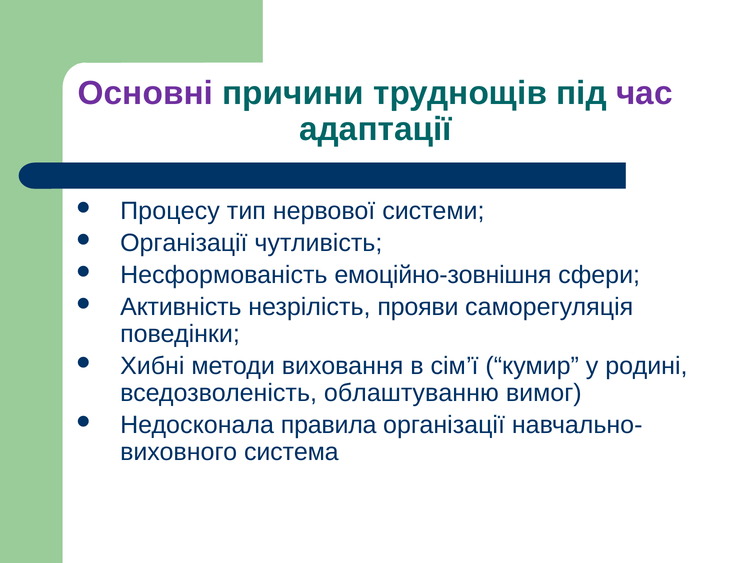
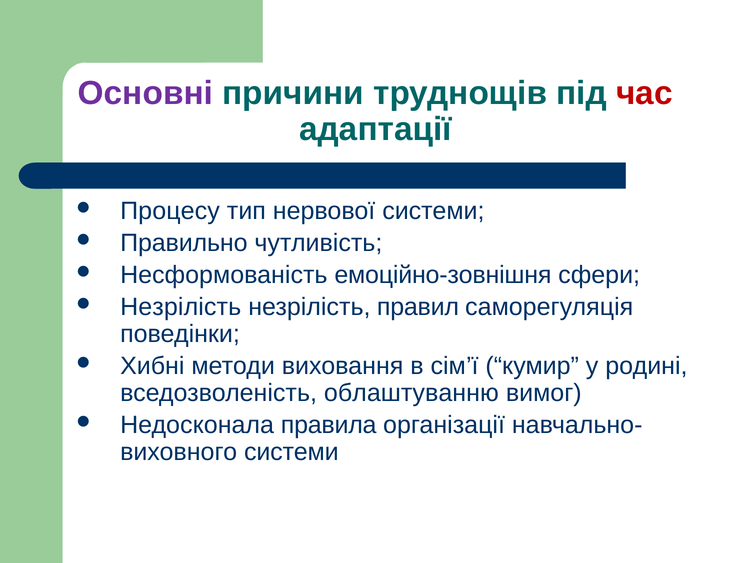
час colour: purple -> red
Організації at (184, 243): Організації -> Правильно
Активність at (181, 307): Активність -> Незрілість
прояви: прояви -> правил
система at (291, 452): система -> системи
